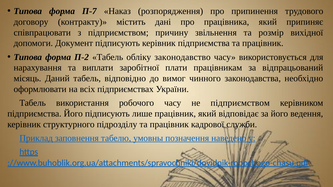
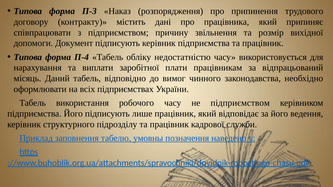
П-7: П-7 -> П-3
П-2: П-2 -> П-4
законодавство: законодавство -> недостатністю
